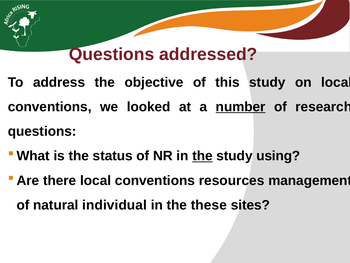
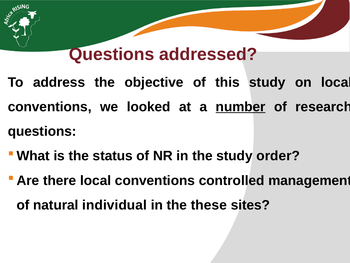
the at (202, 156) underline: present -> none
using: using -> order
resources: resources -> controlled
